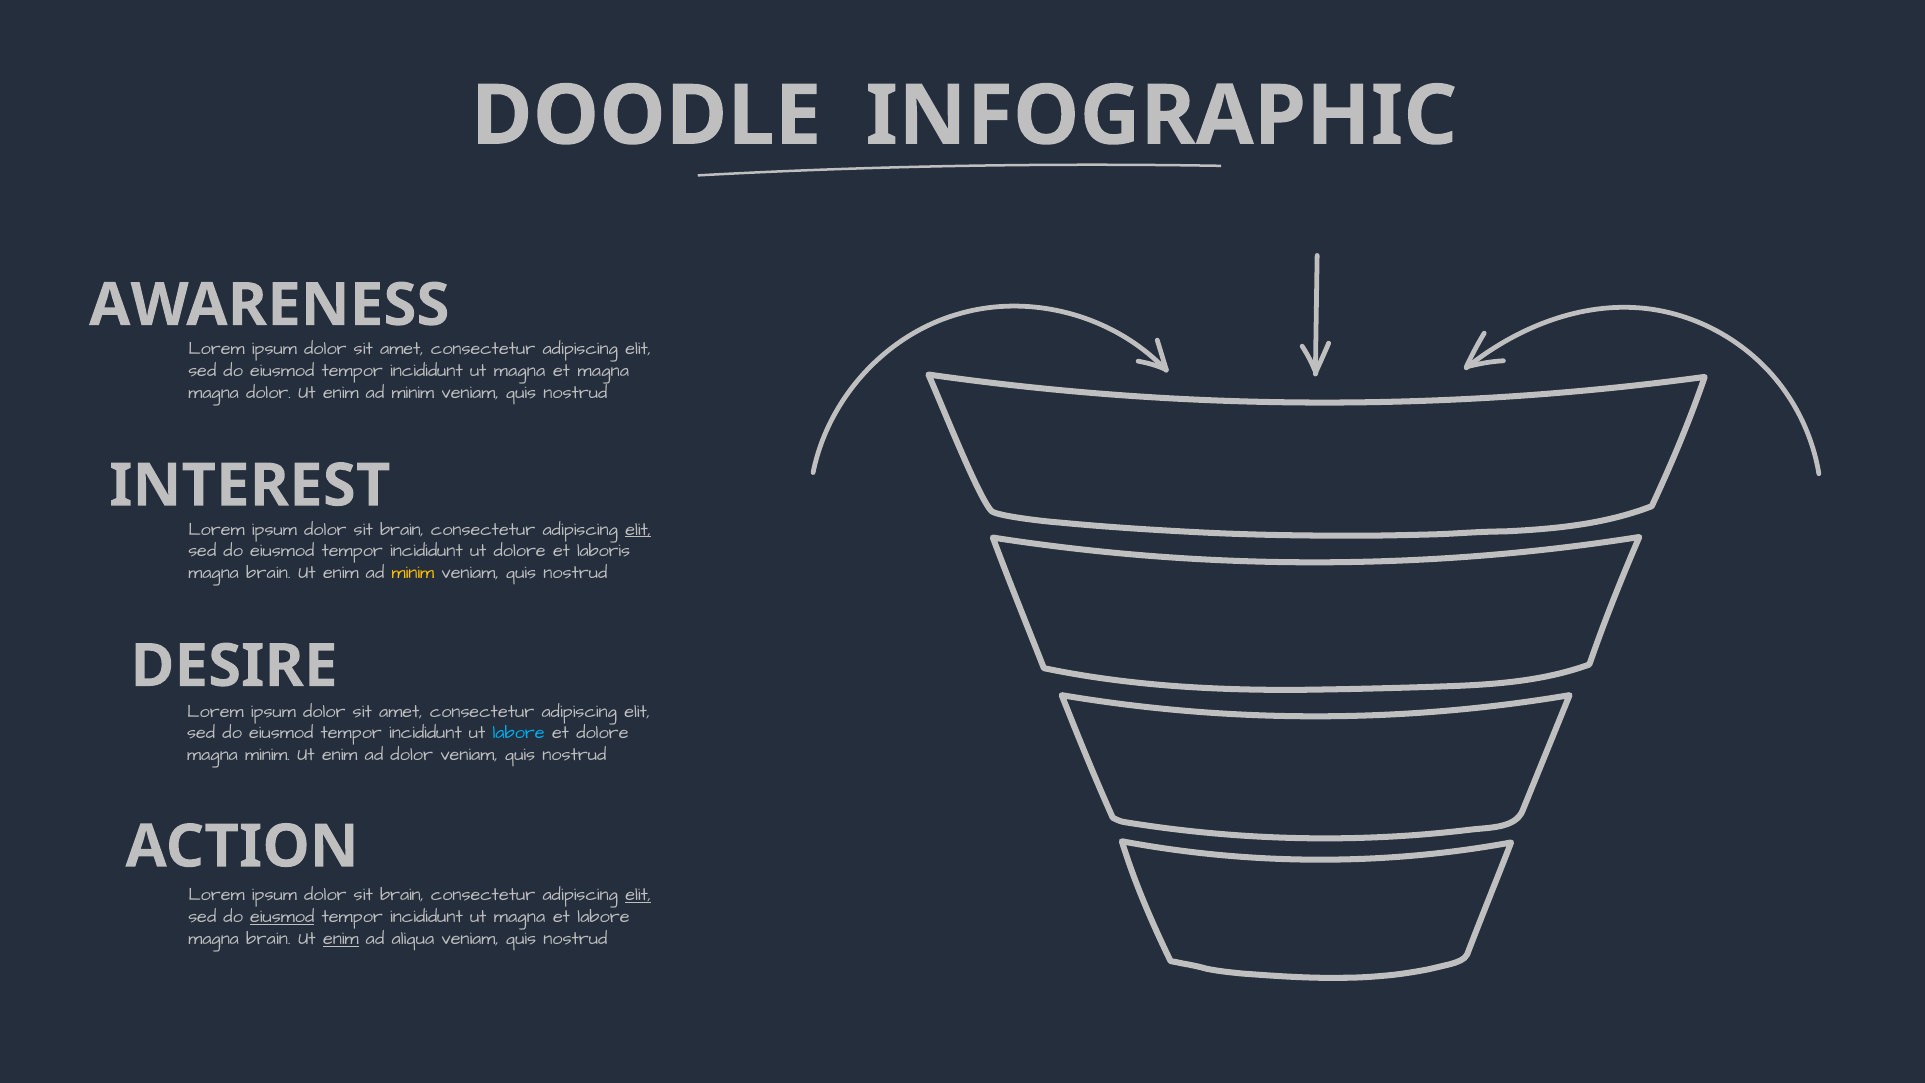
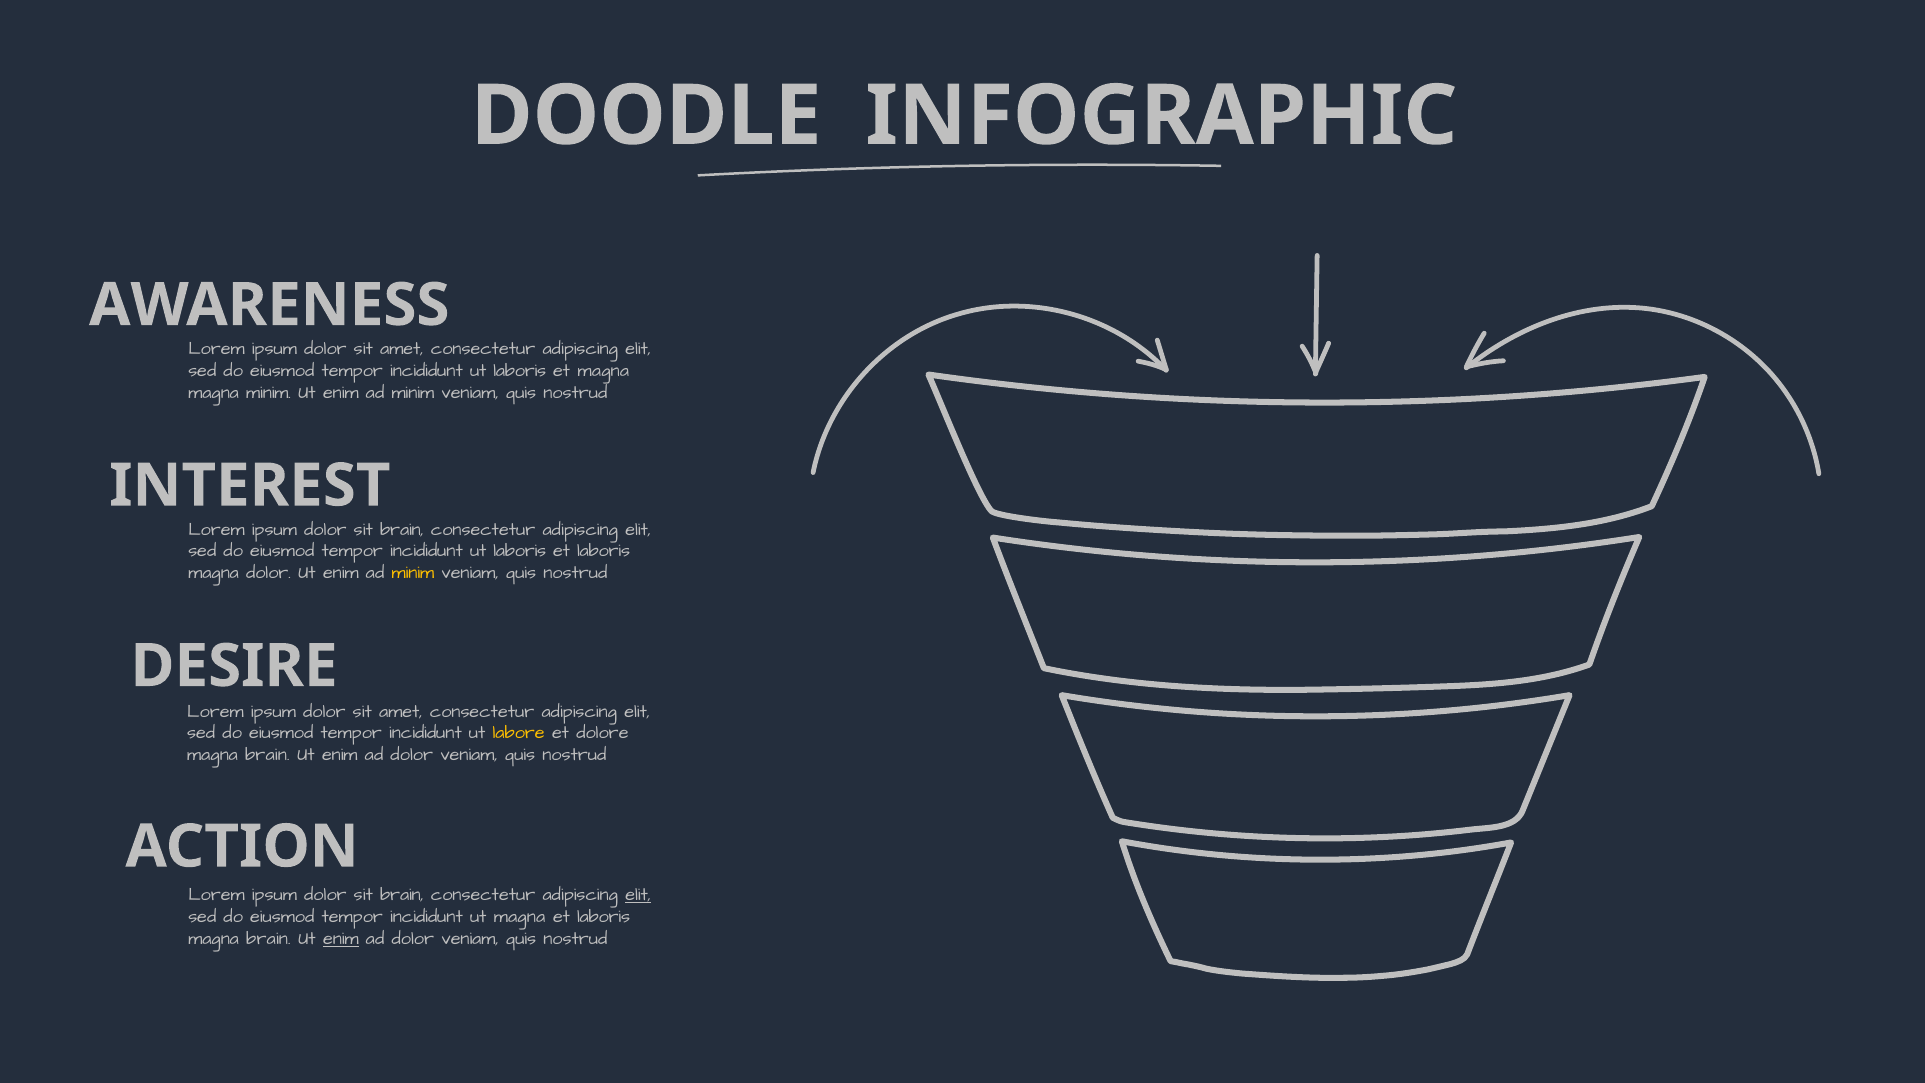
magna at (520, 370): magna -> laboris
magna dolor: dolor -> minim
elit at (638, 529) underline: present -> none
dolore at (520, 551): dolore -> laboris
brain at (268, 572): brain -> dolor
labore at (519, 733) colour: light blue -> yellow
minim at (268, 755): minim -> brain
eiusmod at (282, 917) underline: present -> none
labore at (603, 917): labore -> laboris
aliqua at (413, 938): aliqua -> dolor
